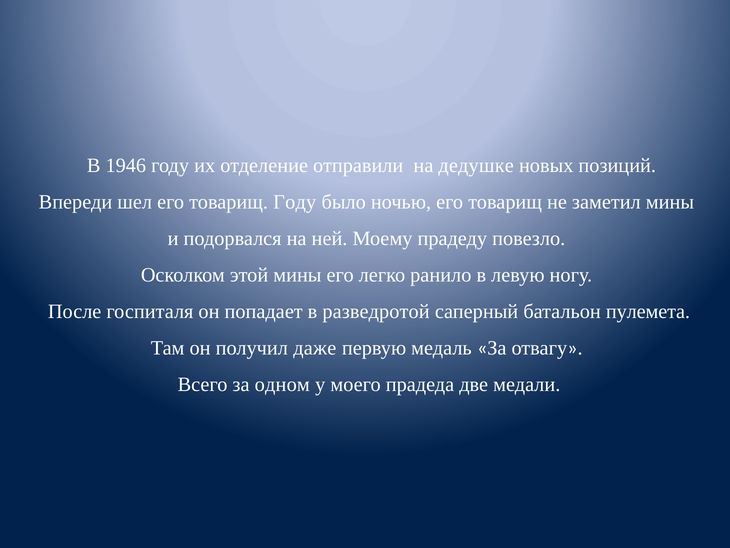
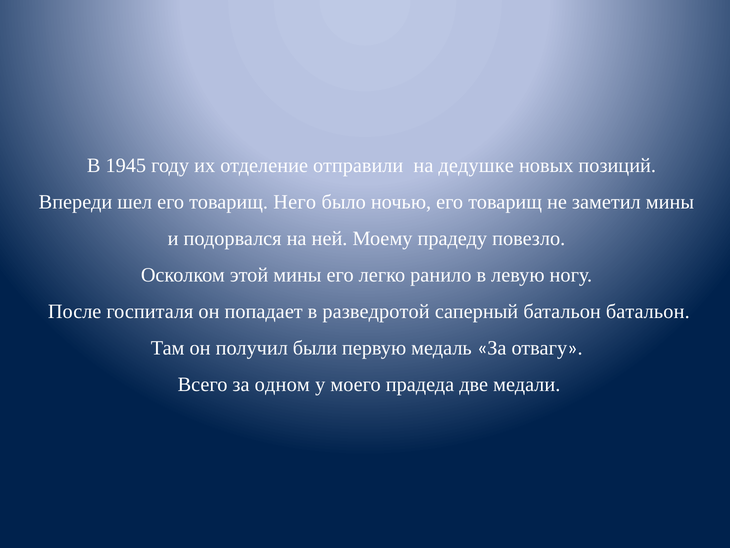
1946: 1946 -> 1945
товарищ Году: Году -> Него
батальон пулемета: пулемета -> батальон
даже: даже -> были
